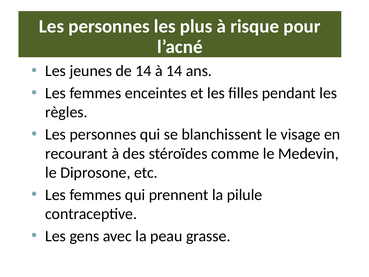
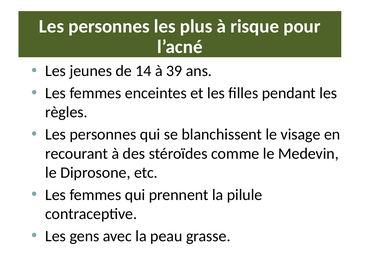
à 14: 14 -> 39
